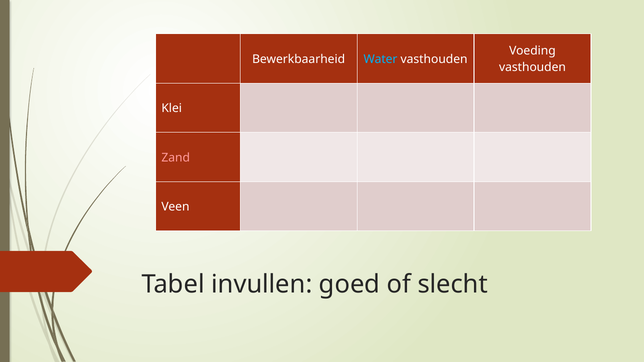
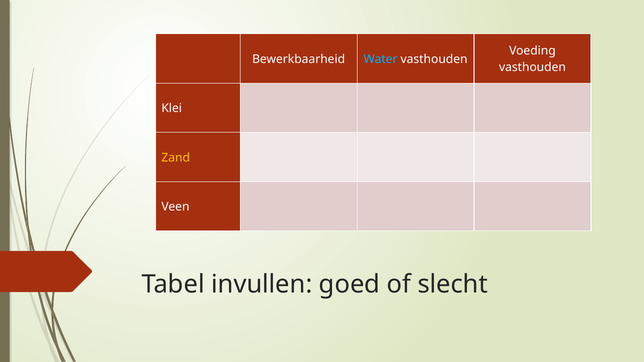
Zand colour: pink -> yellow
